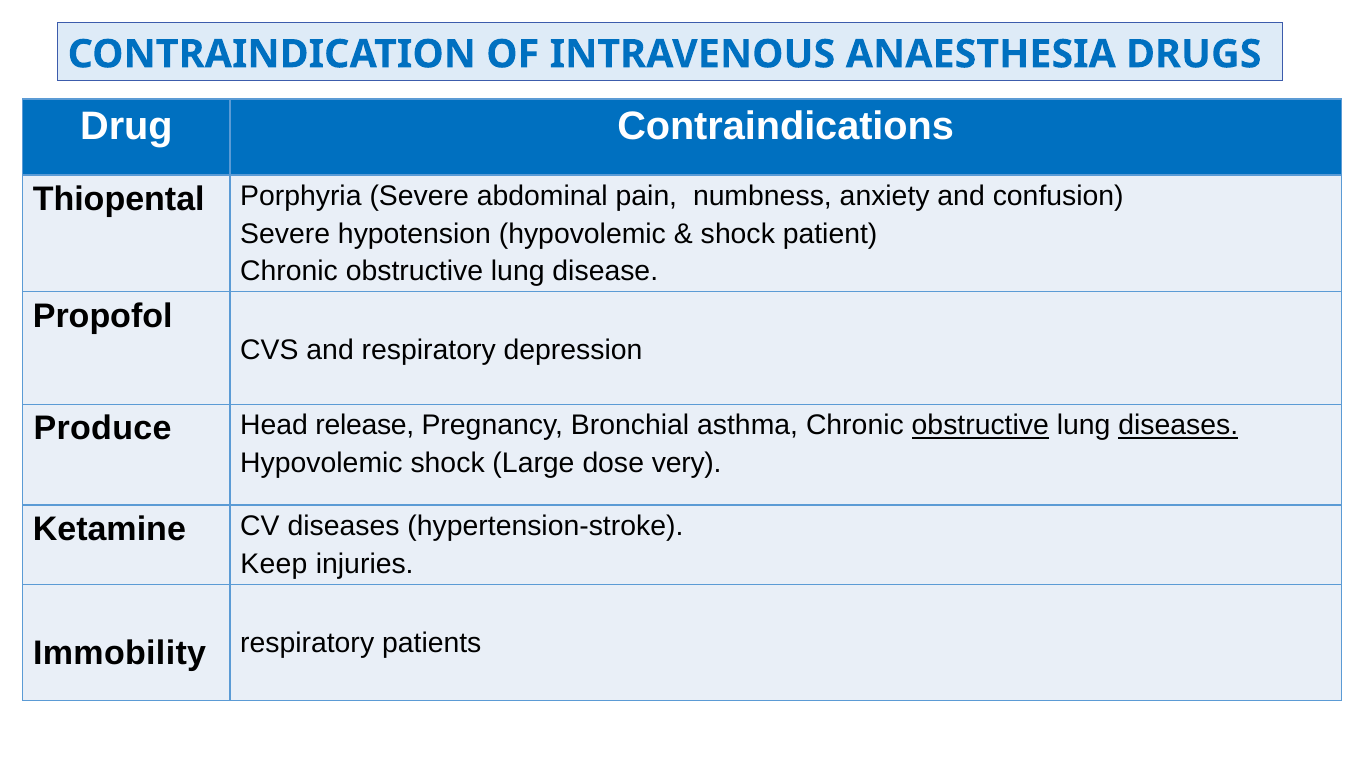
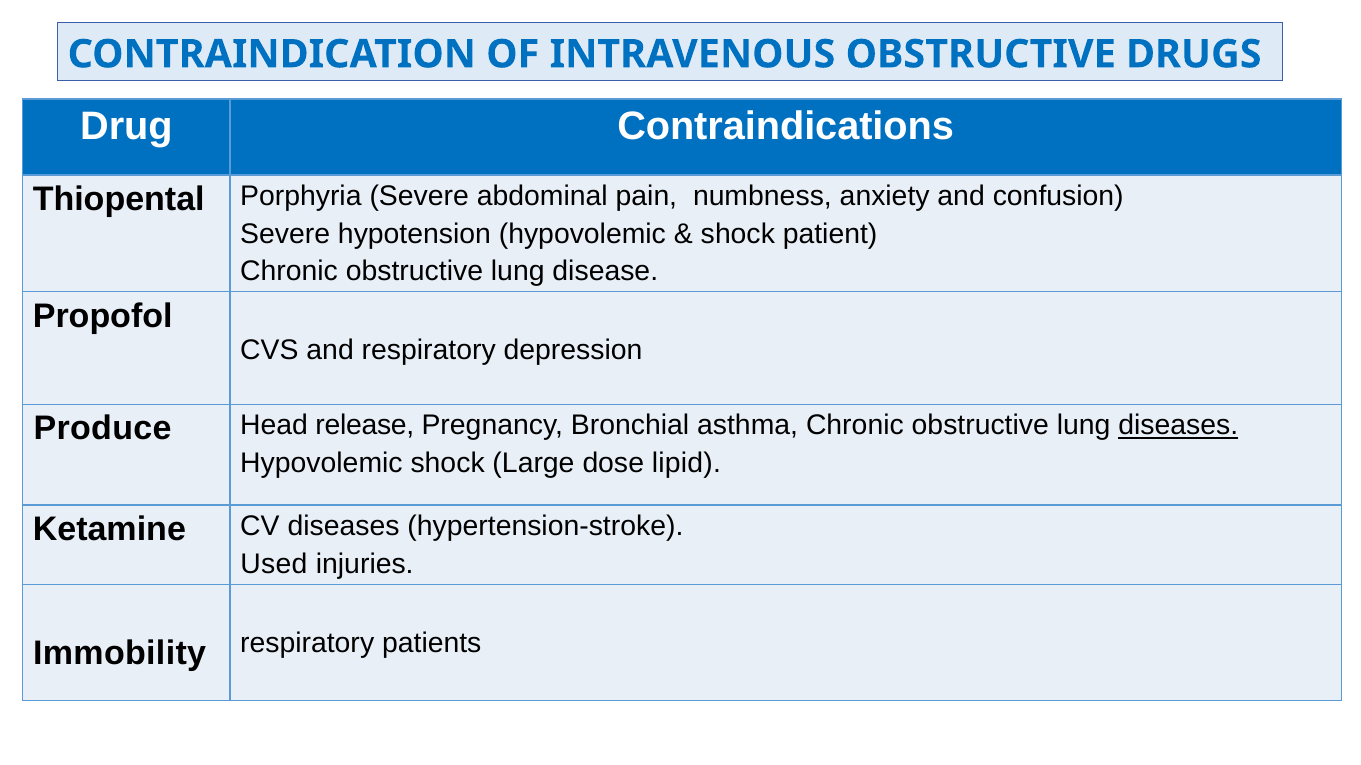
INTRAVENOUS ANAESTHESIA: ANAESTHESIA -> OBSTRUCTIVE
obstructive at (980, 426) underline: present -> none
very: very -> lipid
Keep: Keep -> Used
